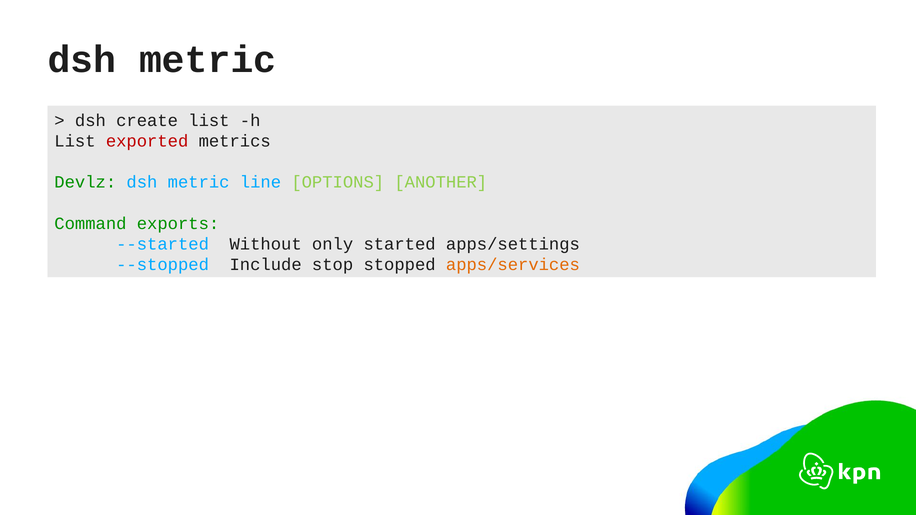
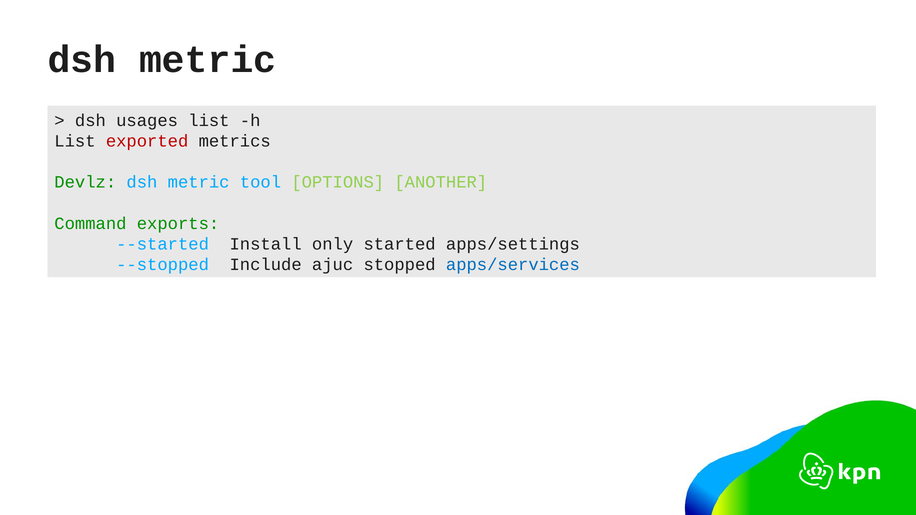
create: create -> usages
line: line -> tool
Without: Without -> Install
stop: stop -> ajuc
apps/services colour: orange -> blue
